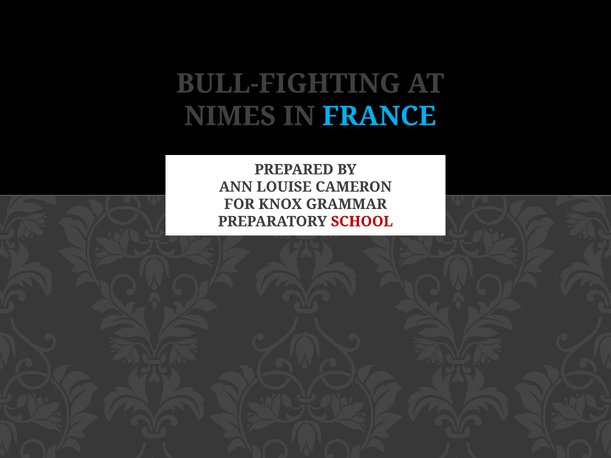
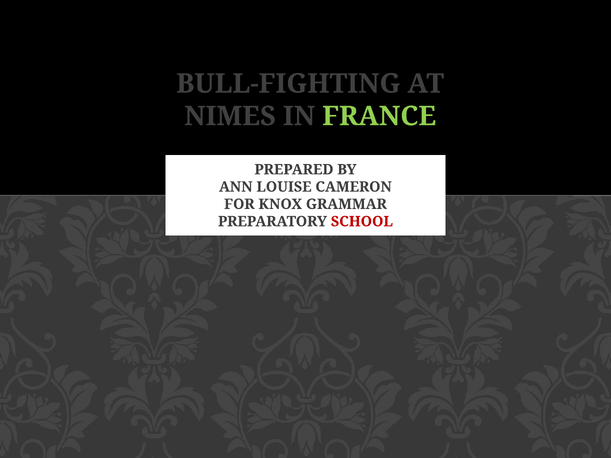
FRANCE colour: light blue -> light green
